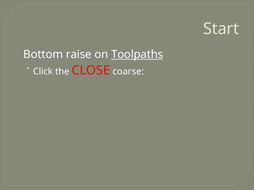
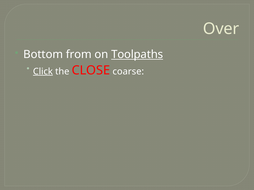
Start: Start -> Over
raise: raise -> from
Click underline: none -> present
